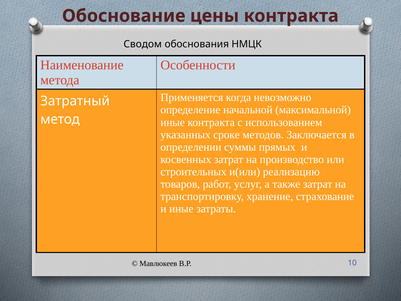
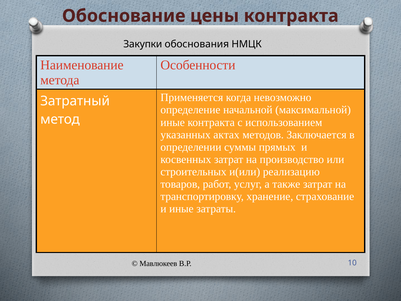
Сводом: Сводом -> Закупки
сроке: сроке -> актах
